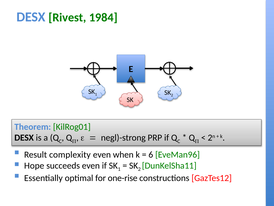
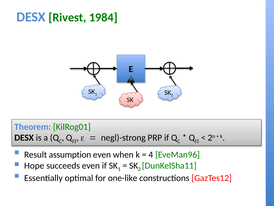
complexity: complexity -> assumption
6: 6 -> 4
one-rise: one-rise -> one-like
